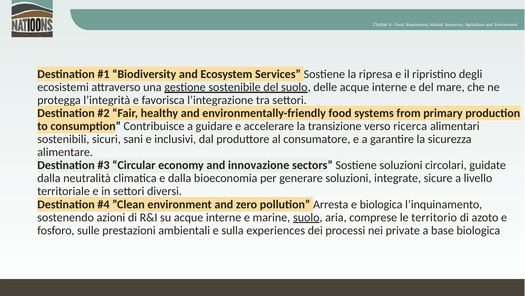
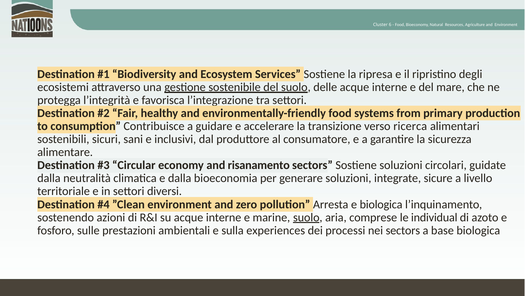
innovazione: innovazione -> risanamento
territorio: territorio -> individual
nei private: private -> sectors
